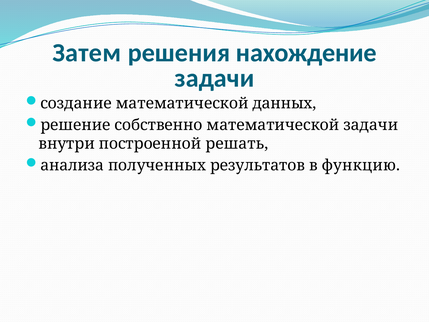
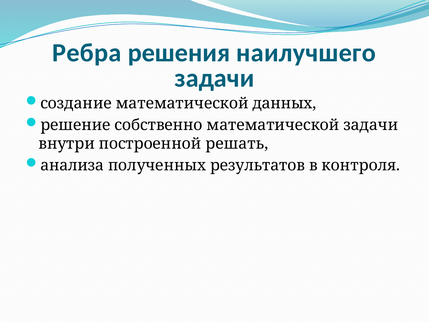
Затем: Затем -> Ребра
нахождение: нахождение -> наилучшего
функцию: функцию -> контроля
